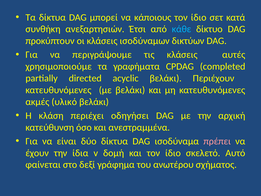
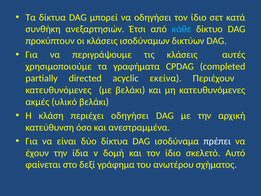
να κάποιους: κάποιους -> οδηγήσει
acyclic βελάκι: βελάκι -> εκείνα
πρέπει colour: pink -> white
